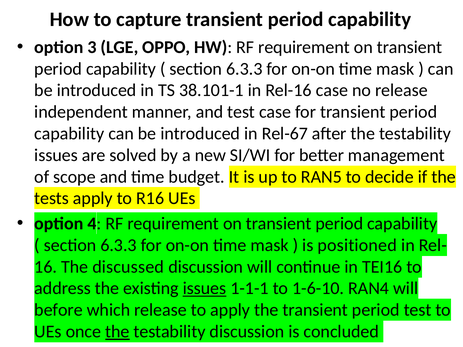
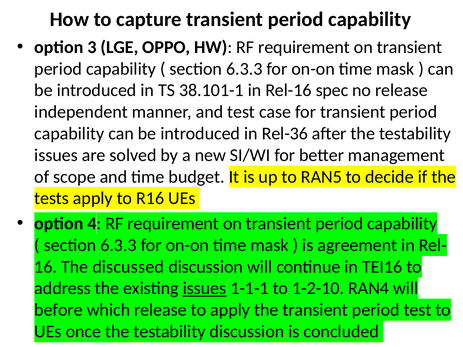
Rel-16 case: case -> spec
Rel-67: Rel-67 -> Rel-36
positioned: positioned -> agreement
1-6-10: 1-6-10 -> 1-2-10
the at (117, 332) underline: present -> none
